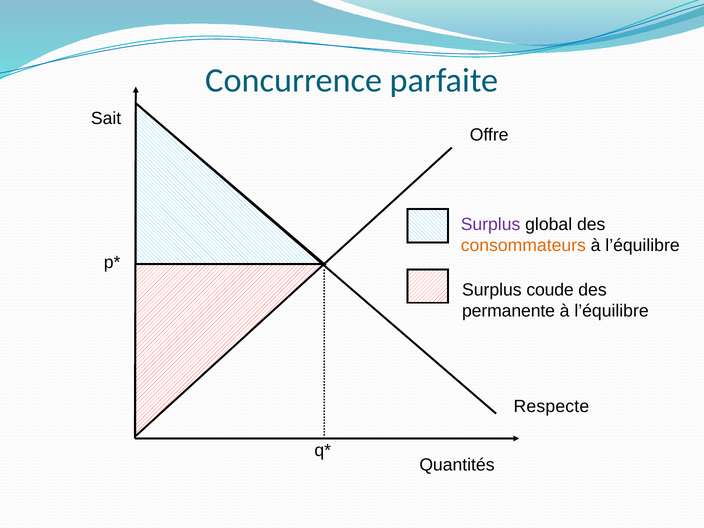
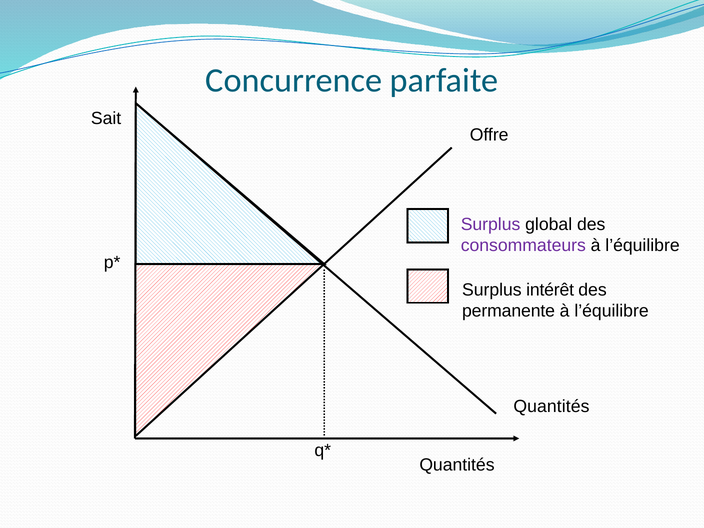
consommateurs colour: orange -> purple
coude: coude -> intérêt
Respecte at (551, 406): Respecte -> Quantités
